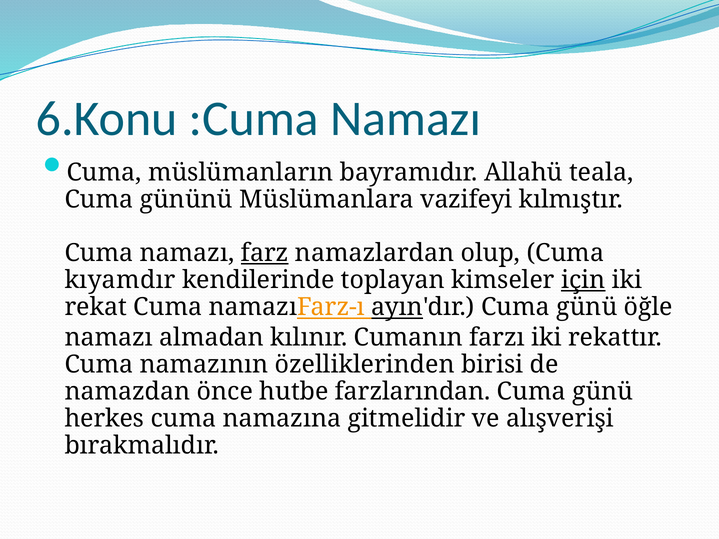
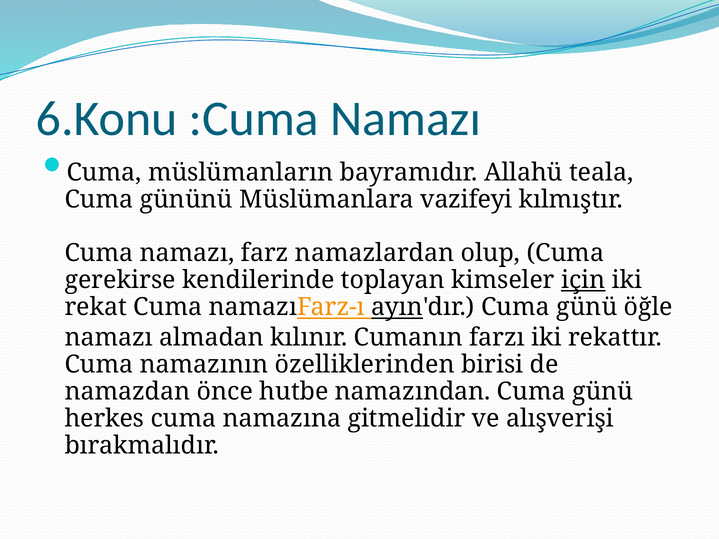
farz underline: present -> none
kıyamdır: kıyamdır -> gerekirse
farzlarından: farzlarından -> namazından
